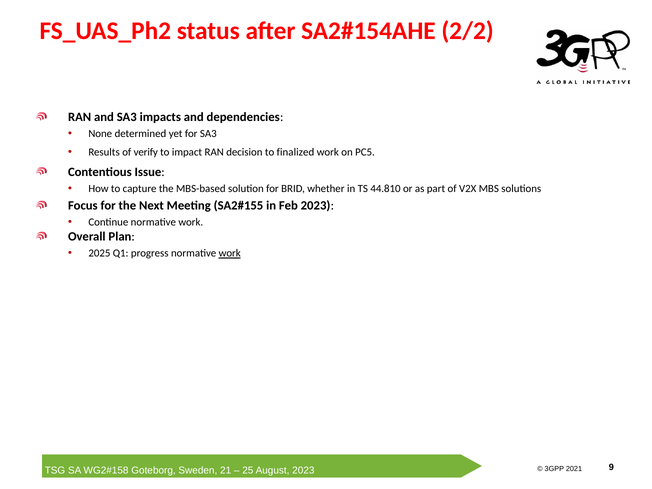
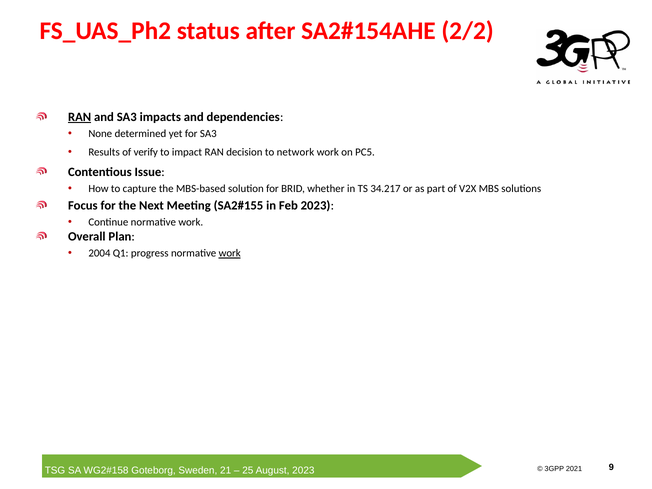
RAN at (80, 117) underline: none -> present
finalized: finalized -> network
44.810: 44.810 -> 34.217
2025: 2025 -> 2004
